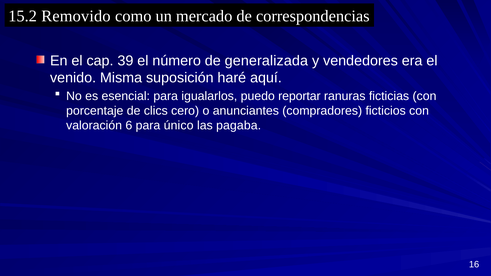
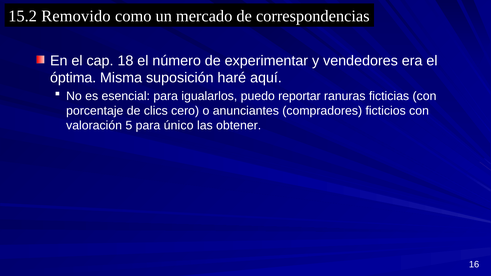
39: 39 -> 18
generalizada: generalizada -> experimentar
venido: venido -> óptima
6: 6 -> 5
pagaba: pagaba -> obtener
